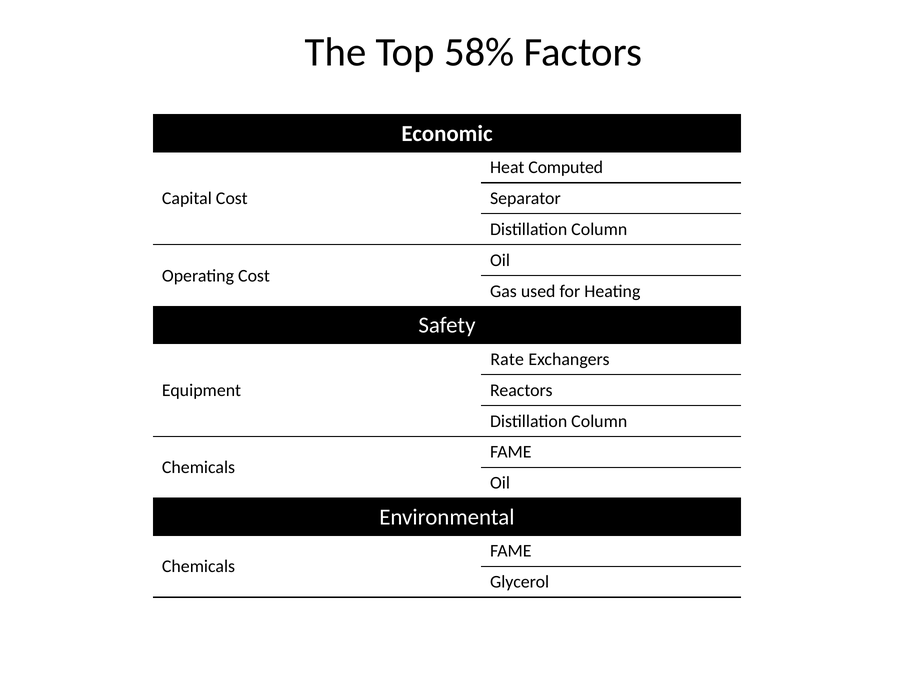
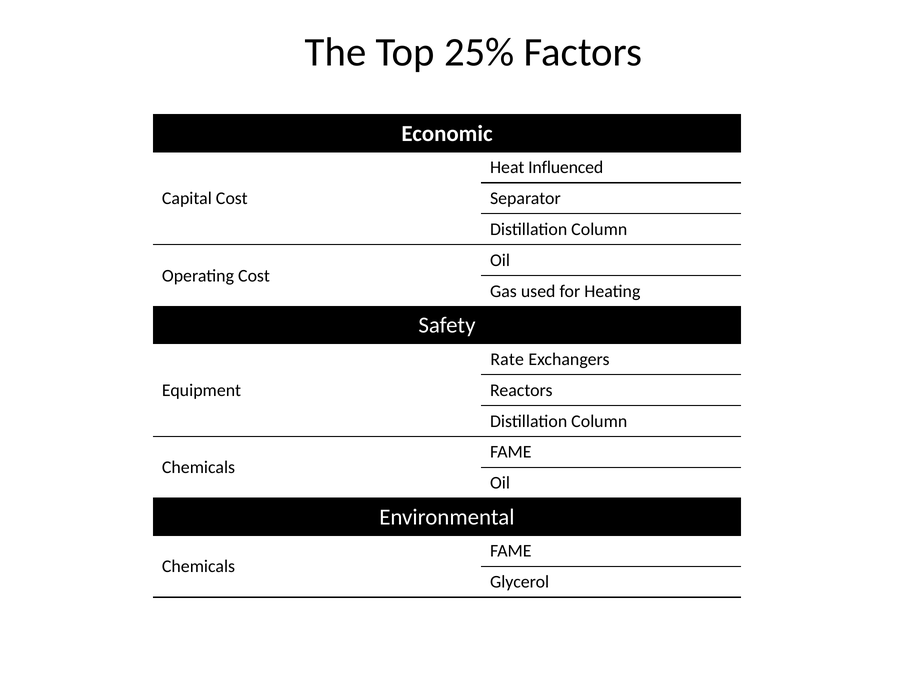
58%: 58% -> 25%
Computed: Computed -> Influenced
